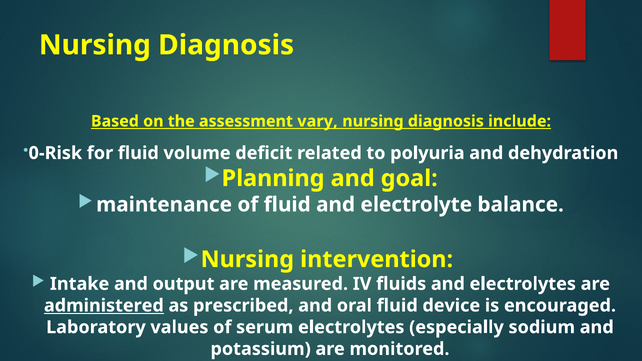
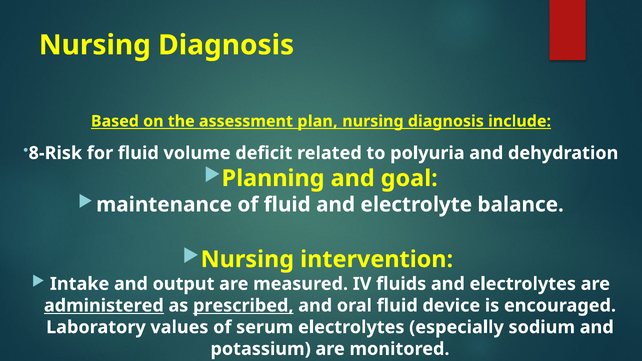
vary: vary -> plan
0-Risk: 0-Risk -> 8-Risk
prescribed underline: none -> present
